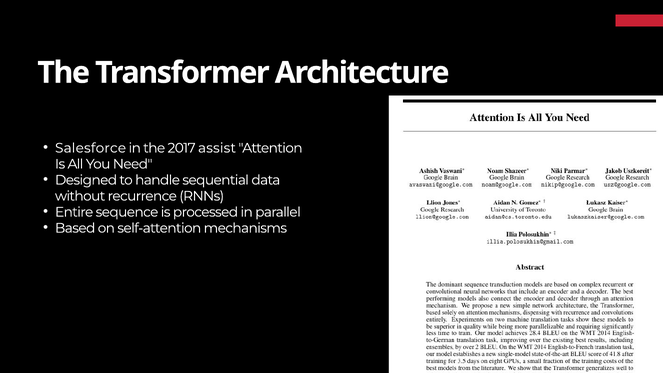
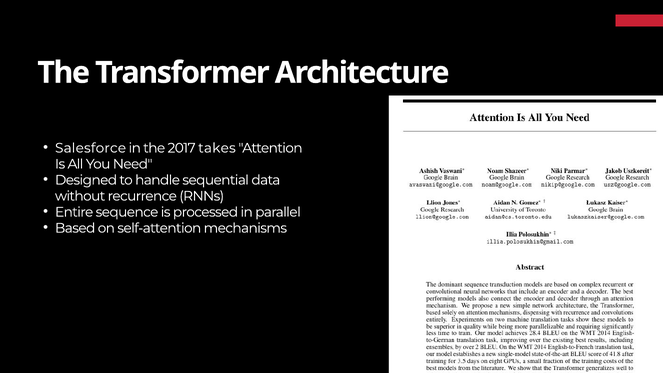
assist: assist -> takes
